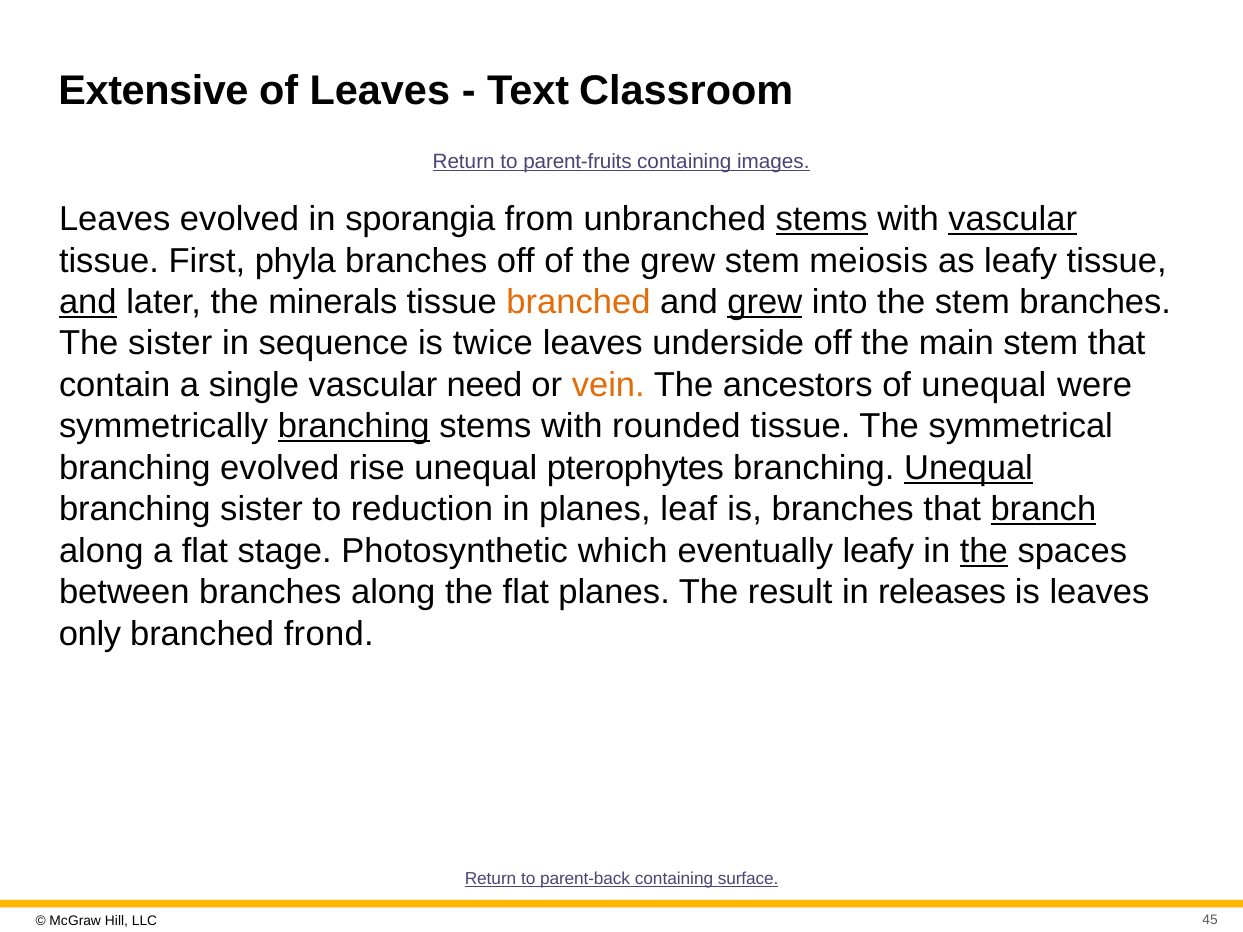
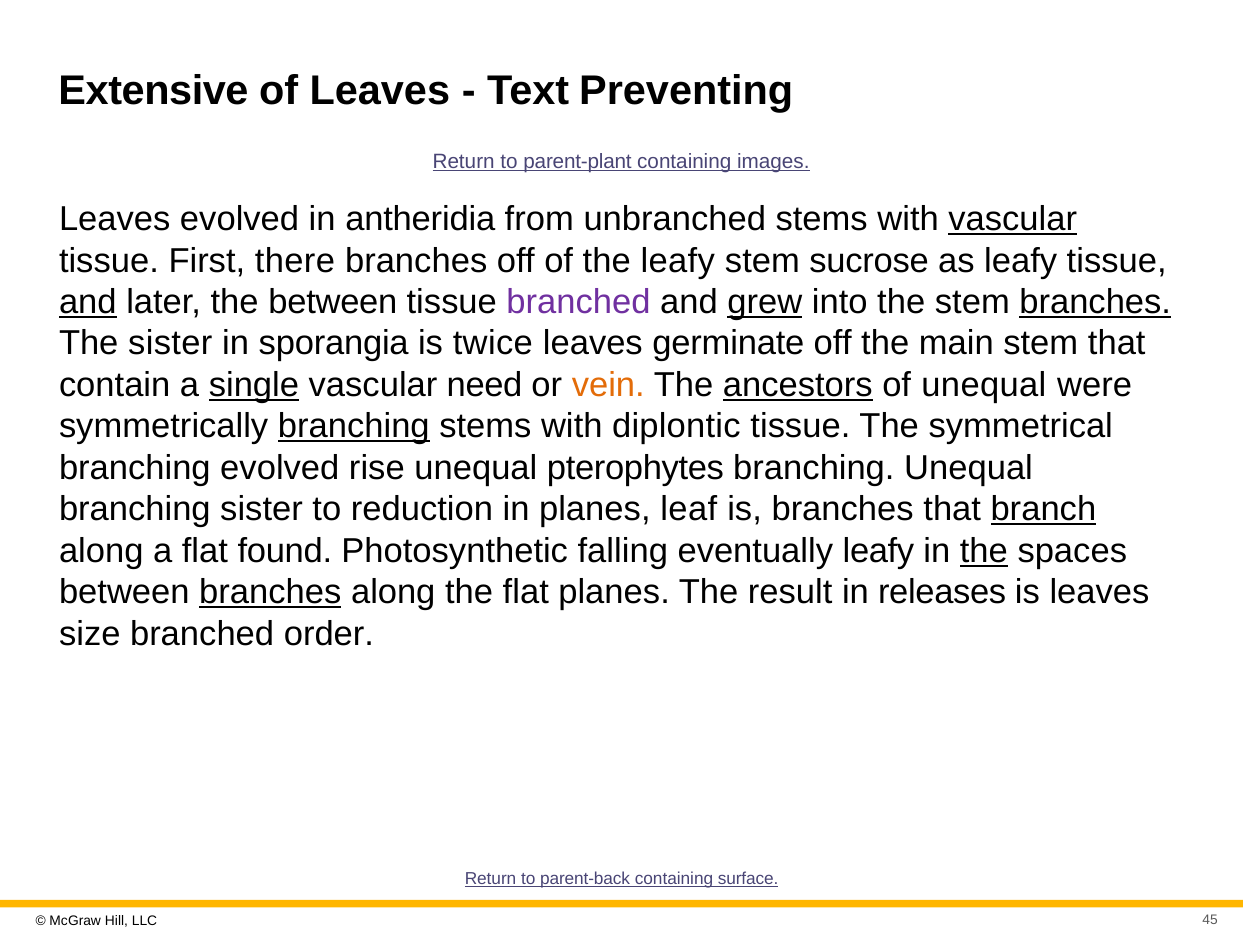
Classroom: Classroom -> Preventing
parent-fruits: parent-fruits -> parent-plant
sporangia: sporangia -> antheridia
stems at (822, 219) underline: present -> none
phyla: phyla -> there
the grew: grew -> leafy
meiosis: meiosis -> sucrose
the minerals: minerals -> between
branched at (578, 302) colour: orange -> purple
branches at (1095, 302) underline: none -> present
sequence: sequence -> sporangia
underside: underside -> germinate
single underline: none -> present
ancestors underline: none -> present
rounded: rounded -> diplontic
Unequal at (969, 468) underline: present -> none
stage: stage -> found
which: which -> falling
branches at (270, 592) underline: none -> present
only: only -> size
frond: frond -> order
